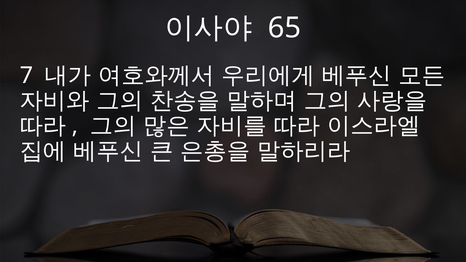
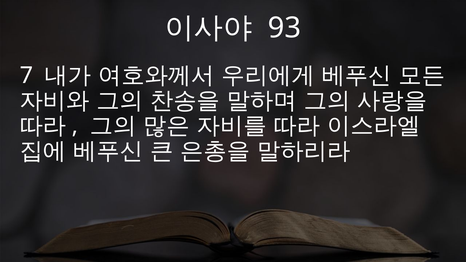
65: 65 -> 93
